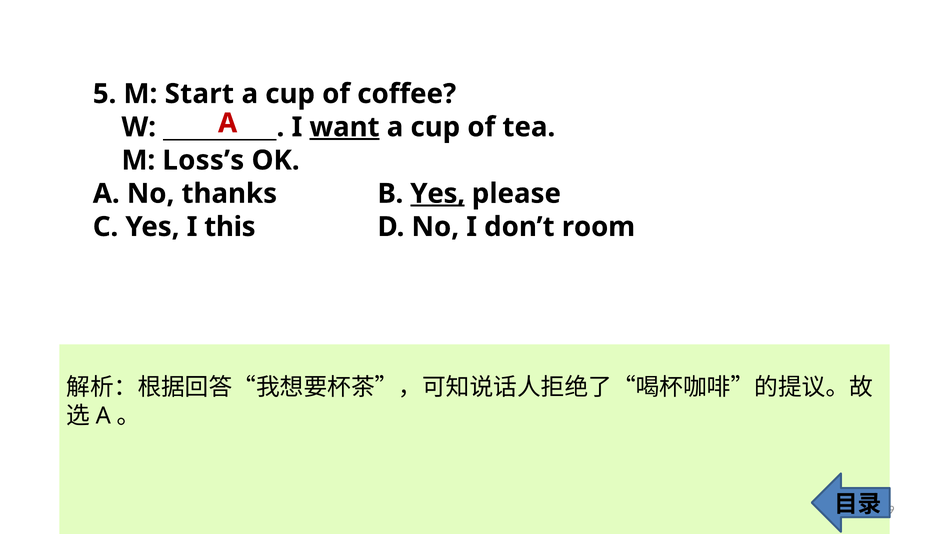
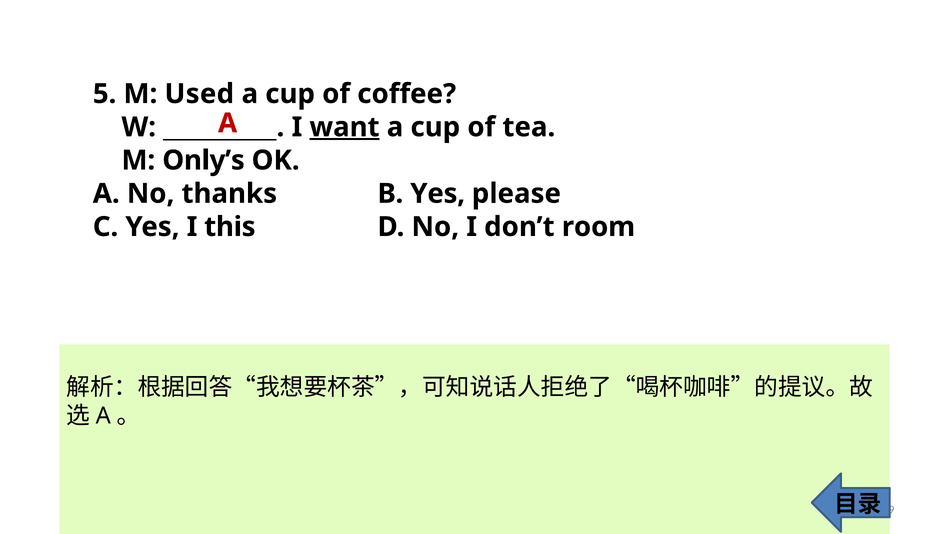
Start: Start -> Used
Loss’s: Loss’s -> Only’s
Yes at (438, 194) underline: present -> none
